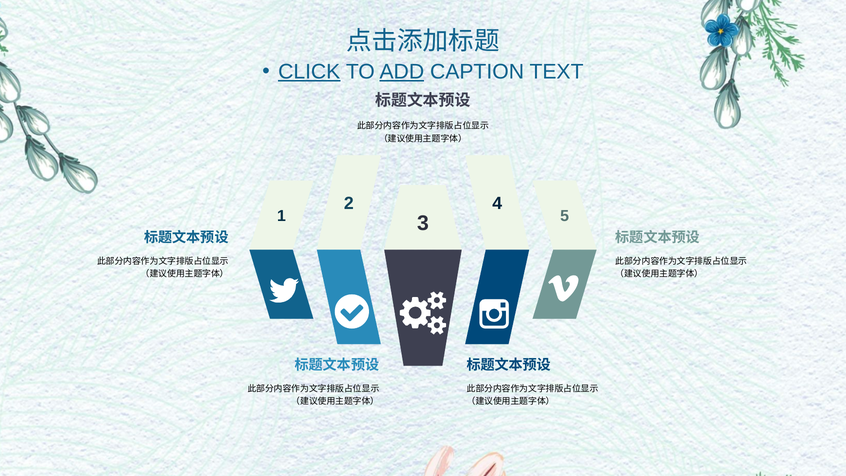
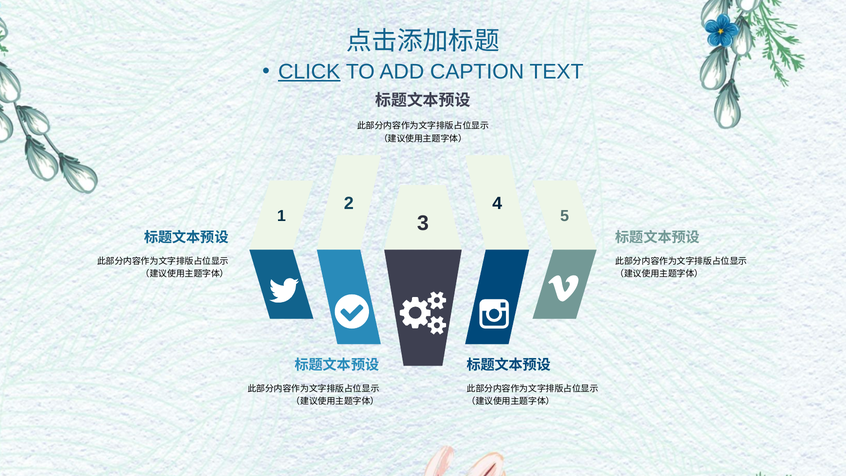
ADD underline: present -> none
